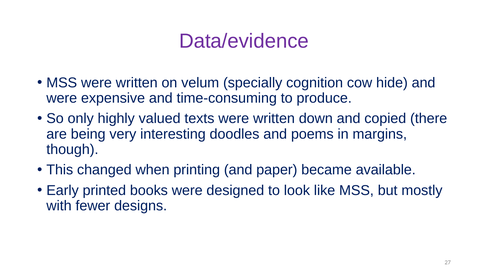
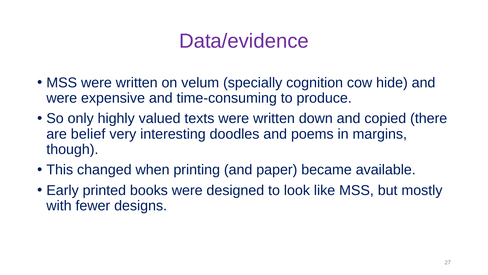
being: being -> belief
